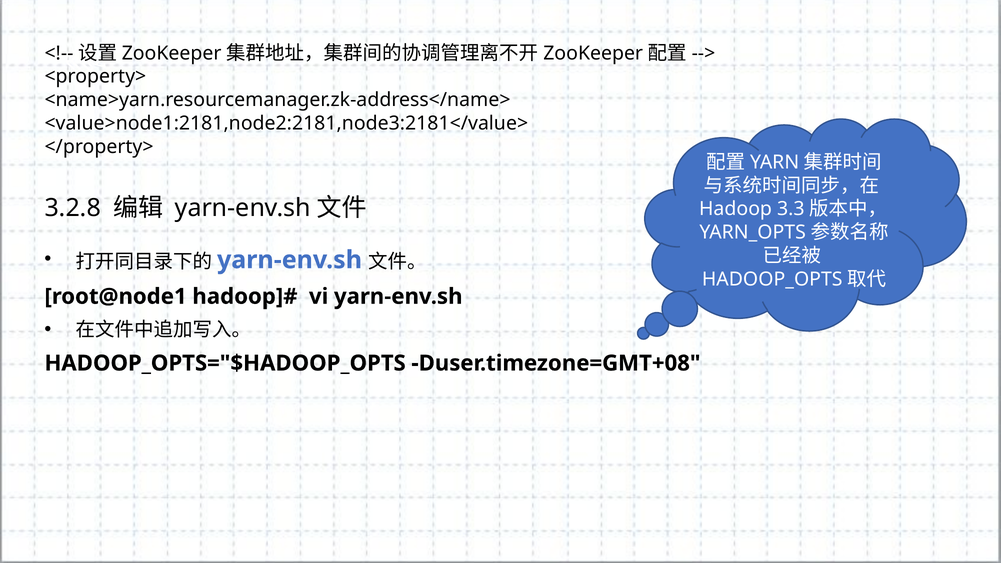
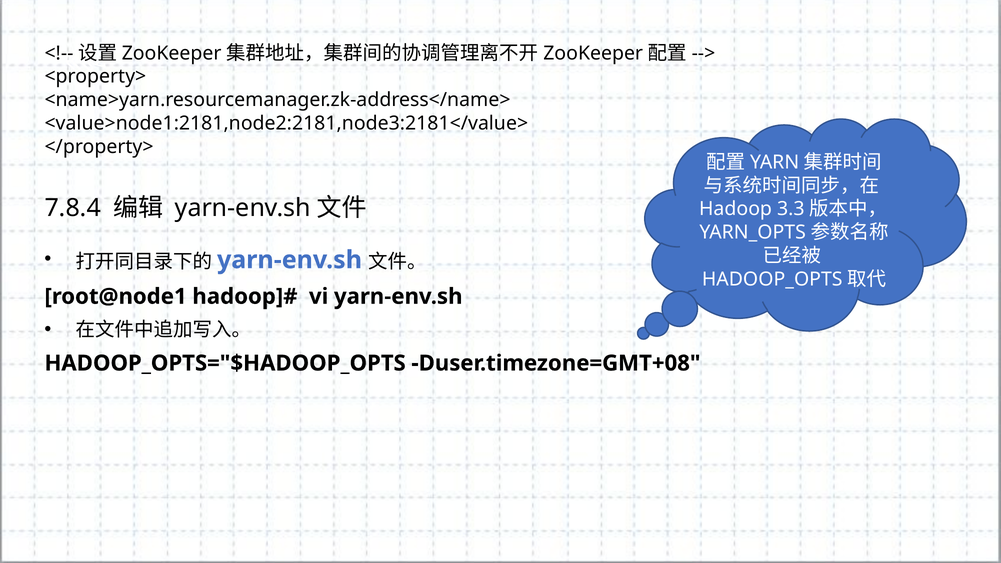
3.2.8: 3.2.8 -> 7.8.4
